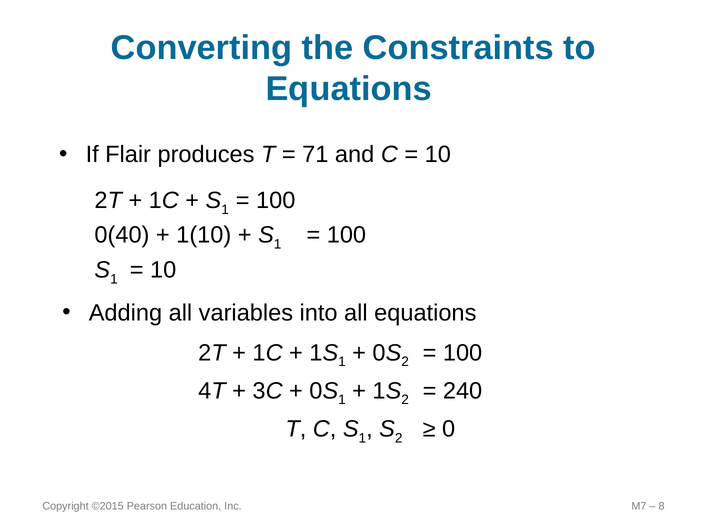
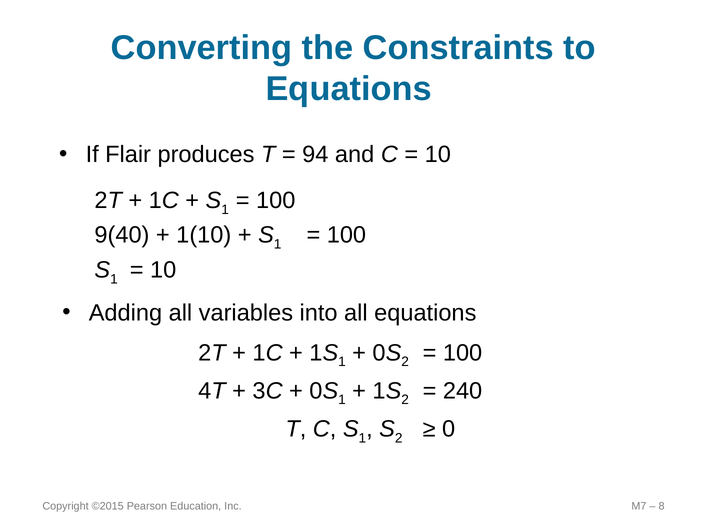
71: 71 -> 94
0(40: 0(40 -> 9(40
